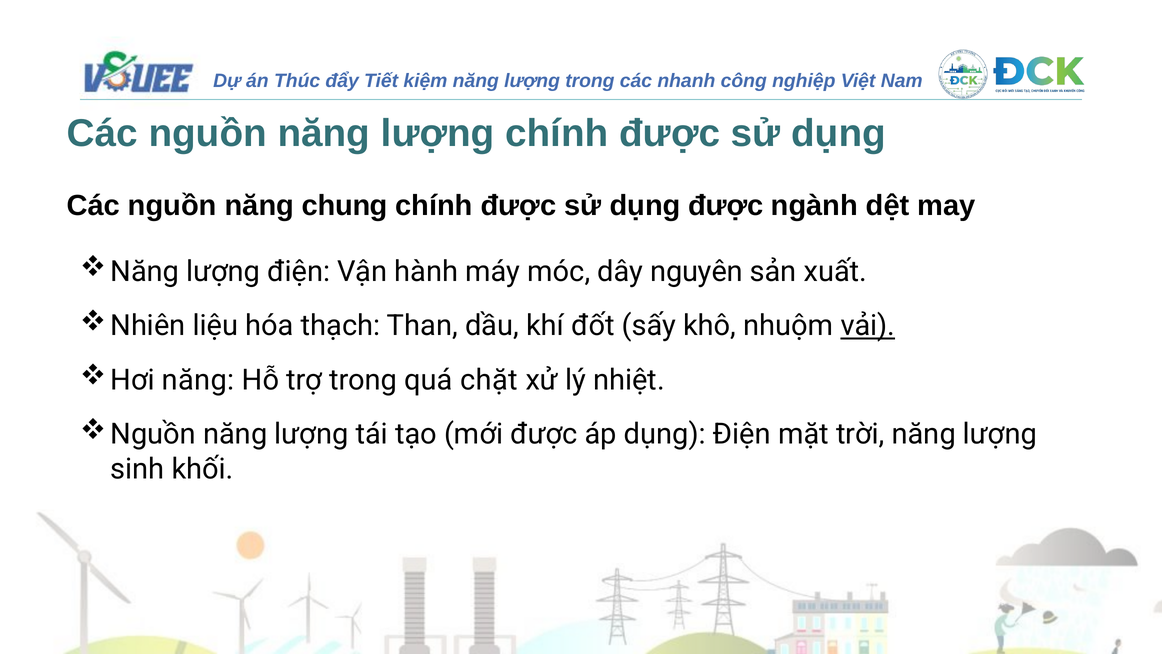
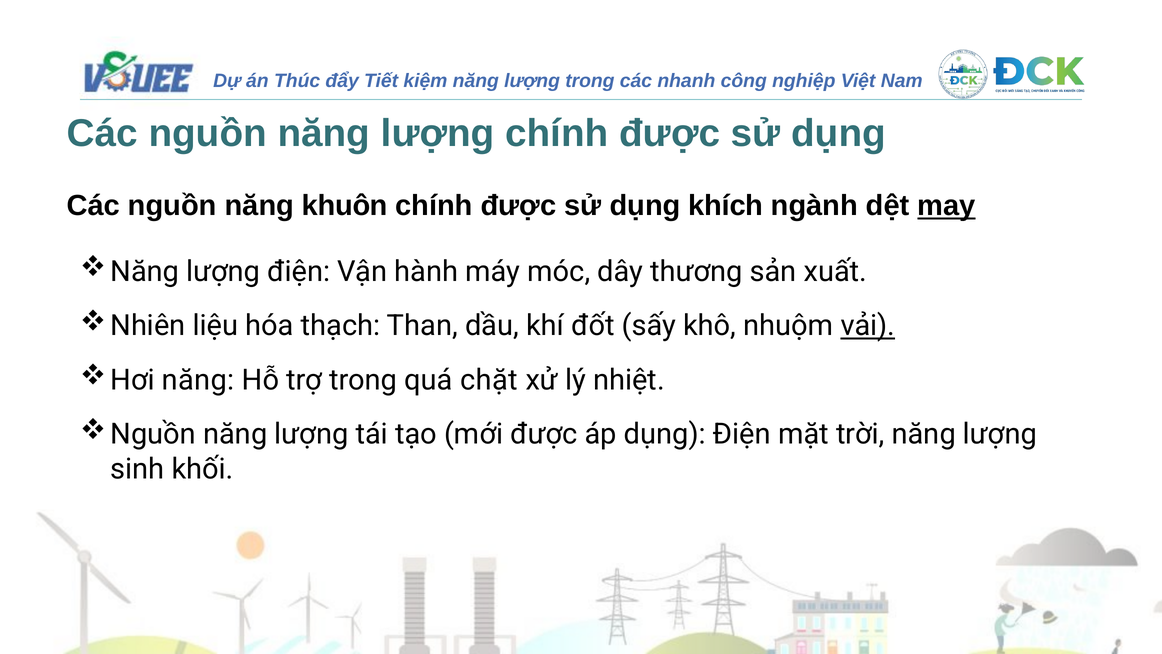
chung: chung -> khuôn
dụng được: được -> khích
may underline: none -> present
nguyên: nguyên -> thương
